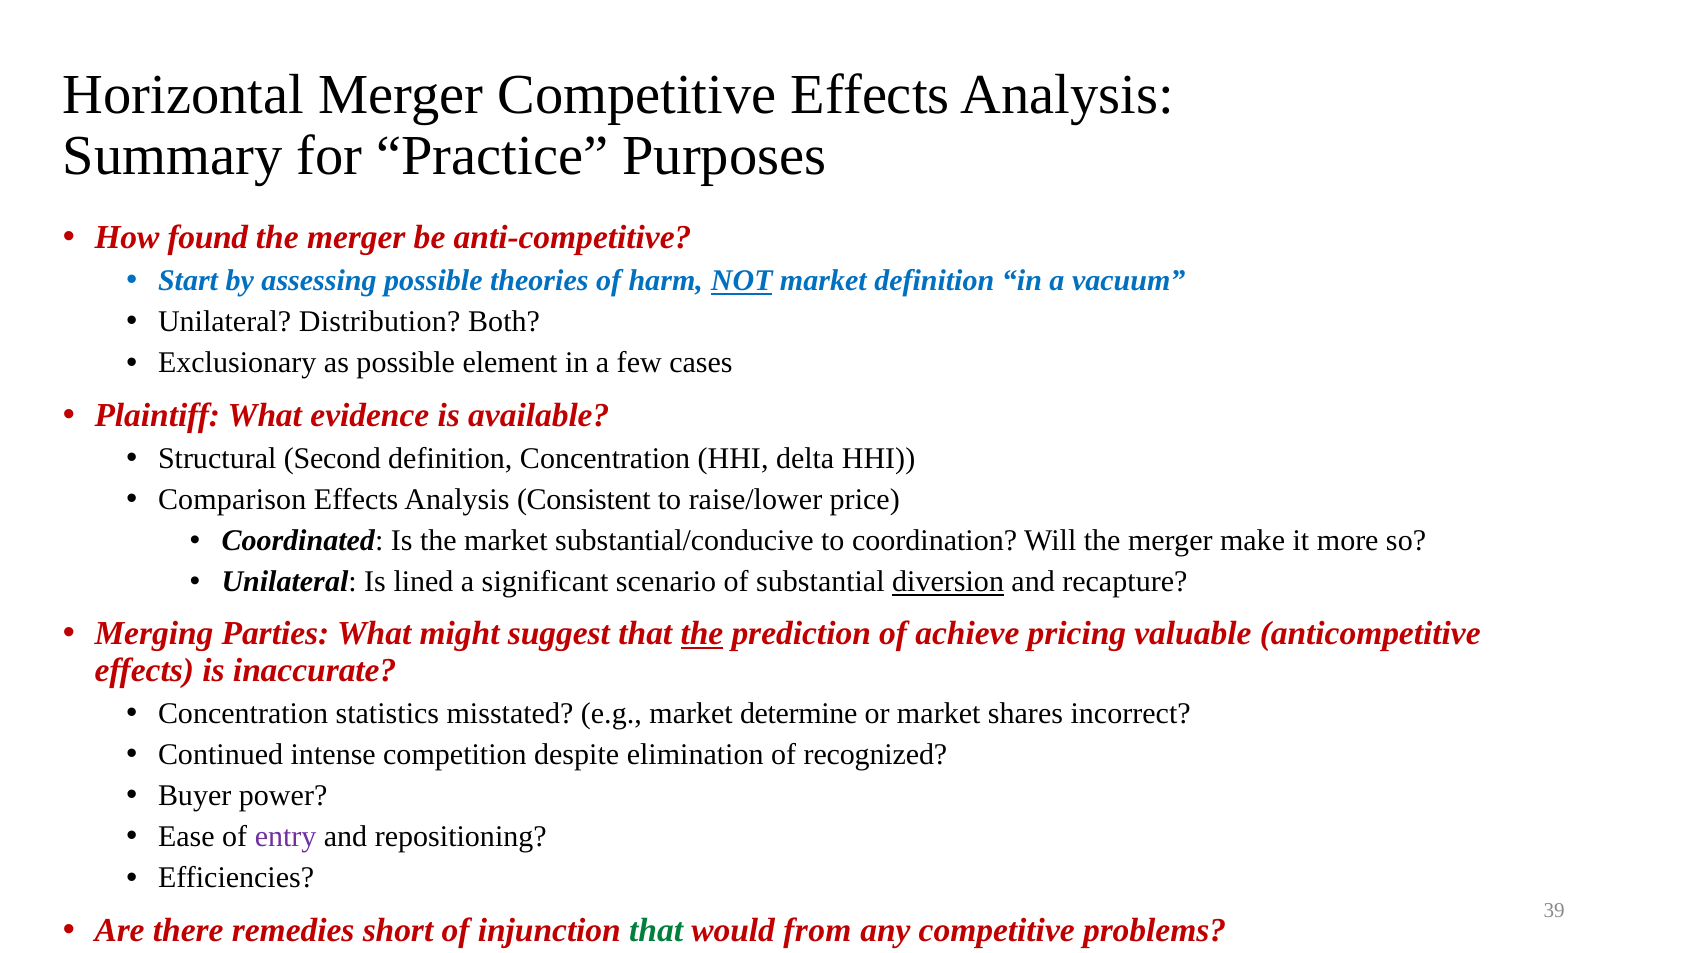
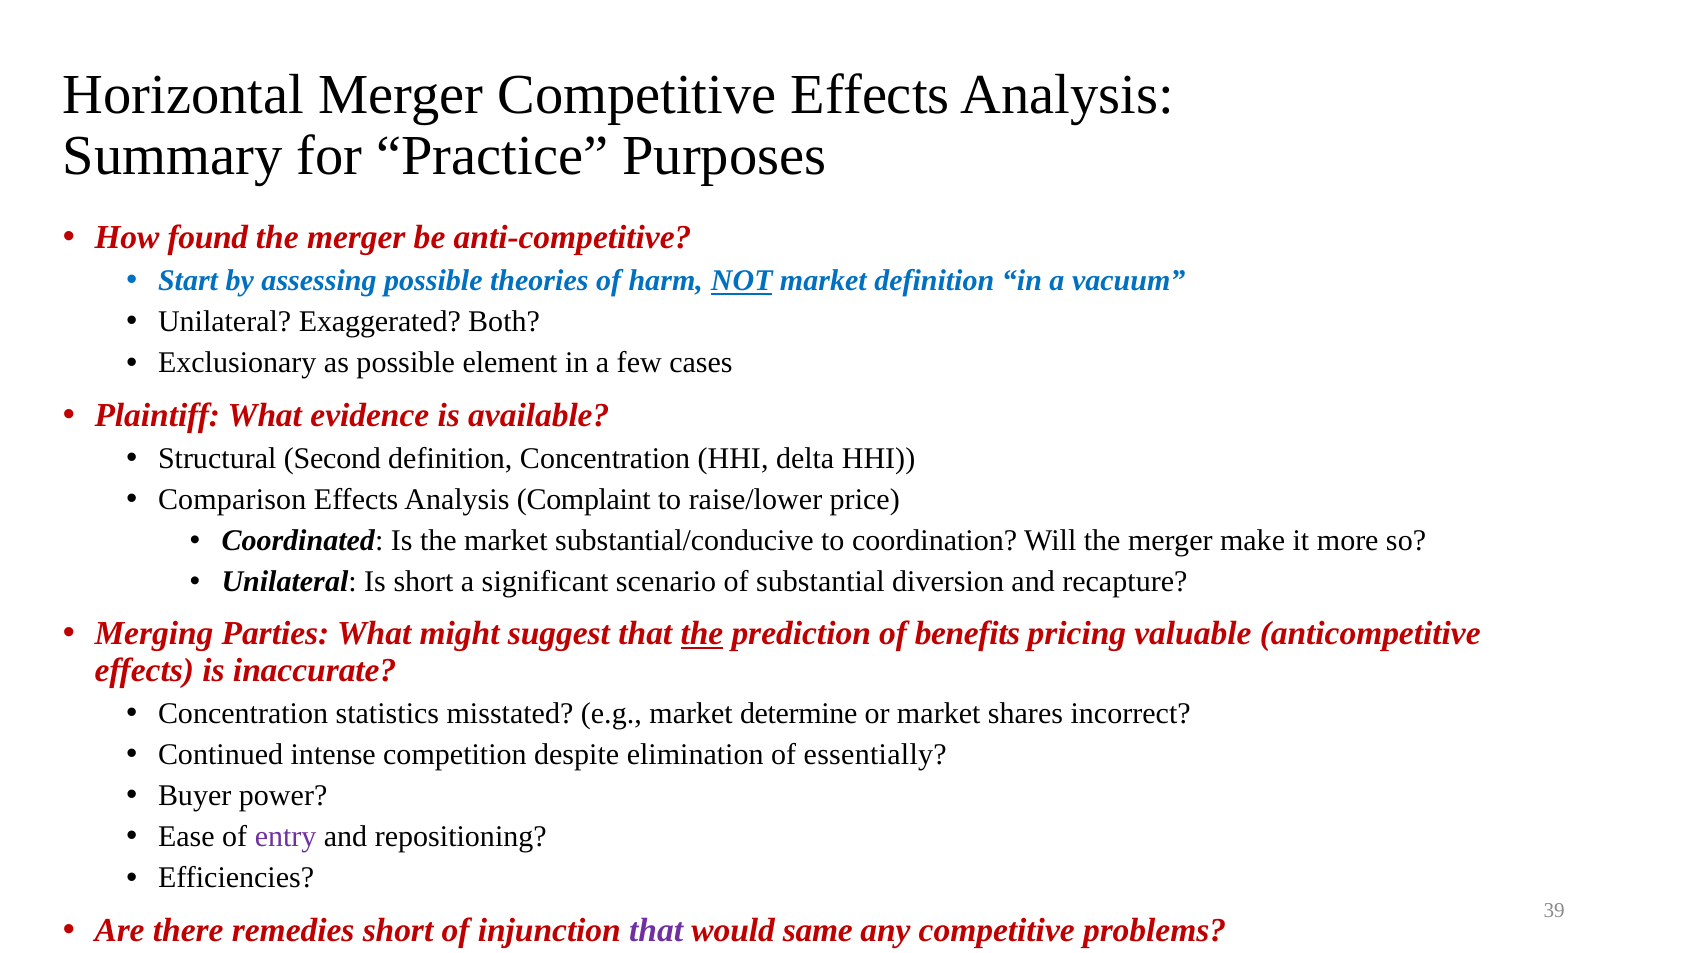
Distribution: Distribution -> Exaggerated
Consistent: Consistent -> Complaint
Is lined: lined -> short
diversion underline: present -> none
achieve: achieve -> benefits
recognized: recognized -> essentially
that at (656, 930) colour: green -> purple
from: from -> same
